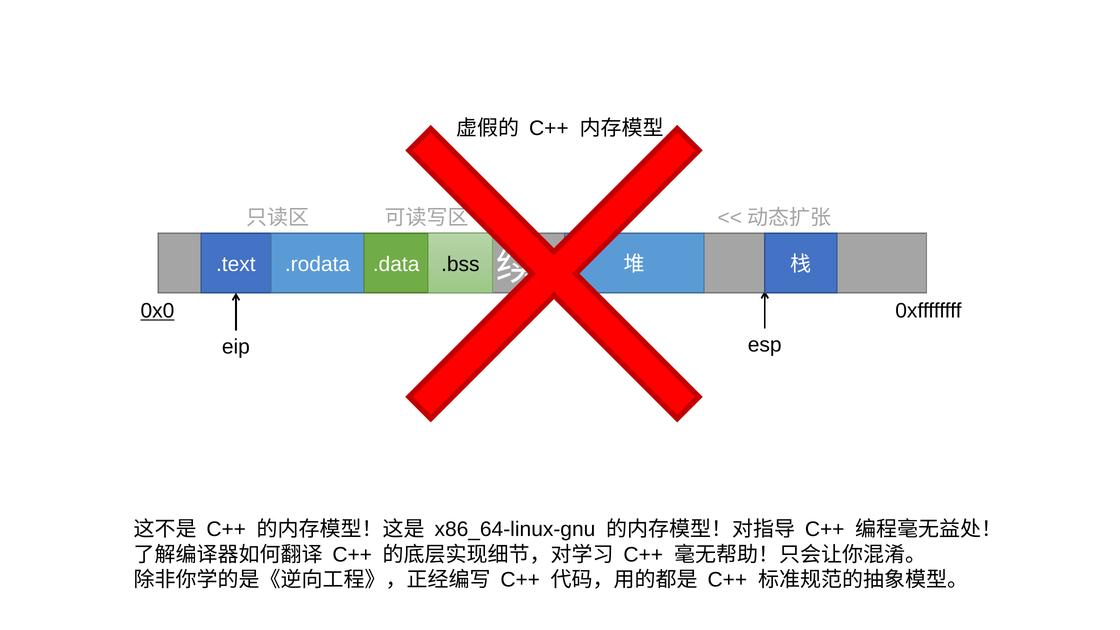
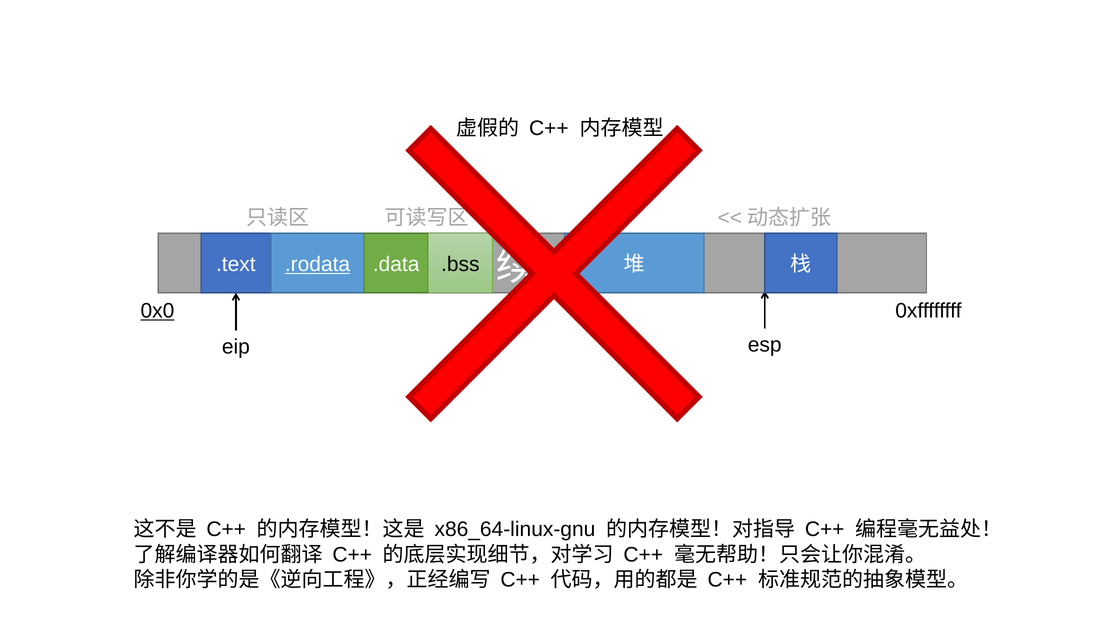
.rodata underline: none -> present
